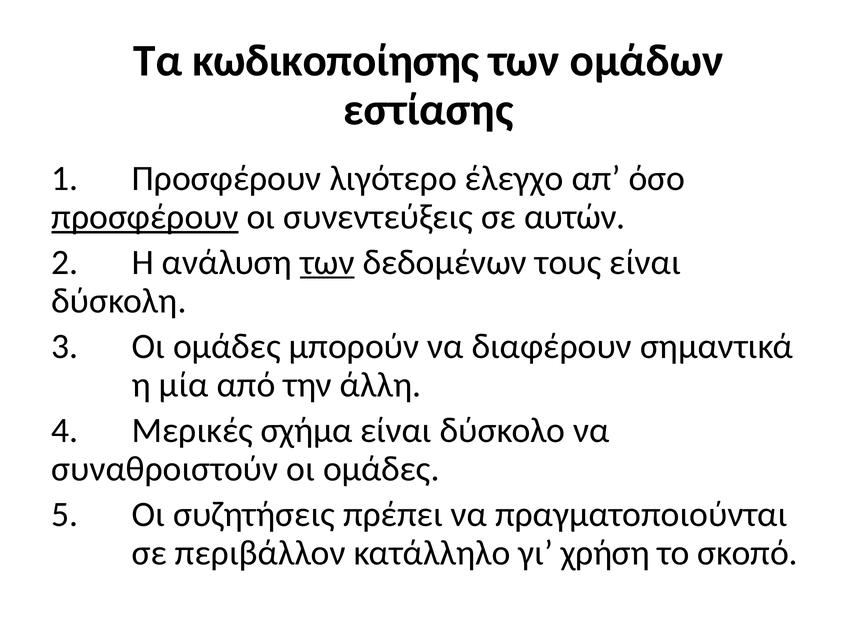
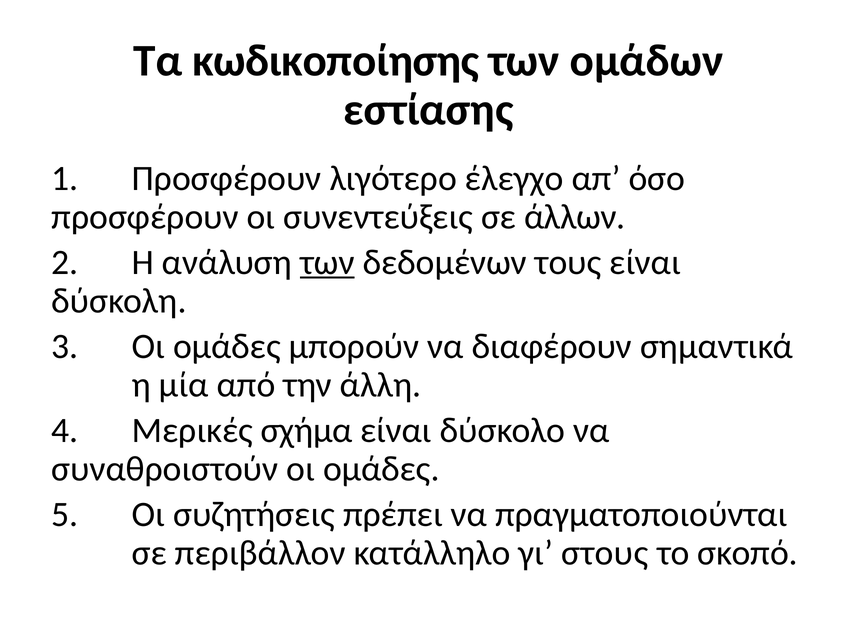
προσφέρουν at (145, 217) underline: present -> none
αυτών: αυτών -> άλλων
χρήση: χρήση -> στους
